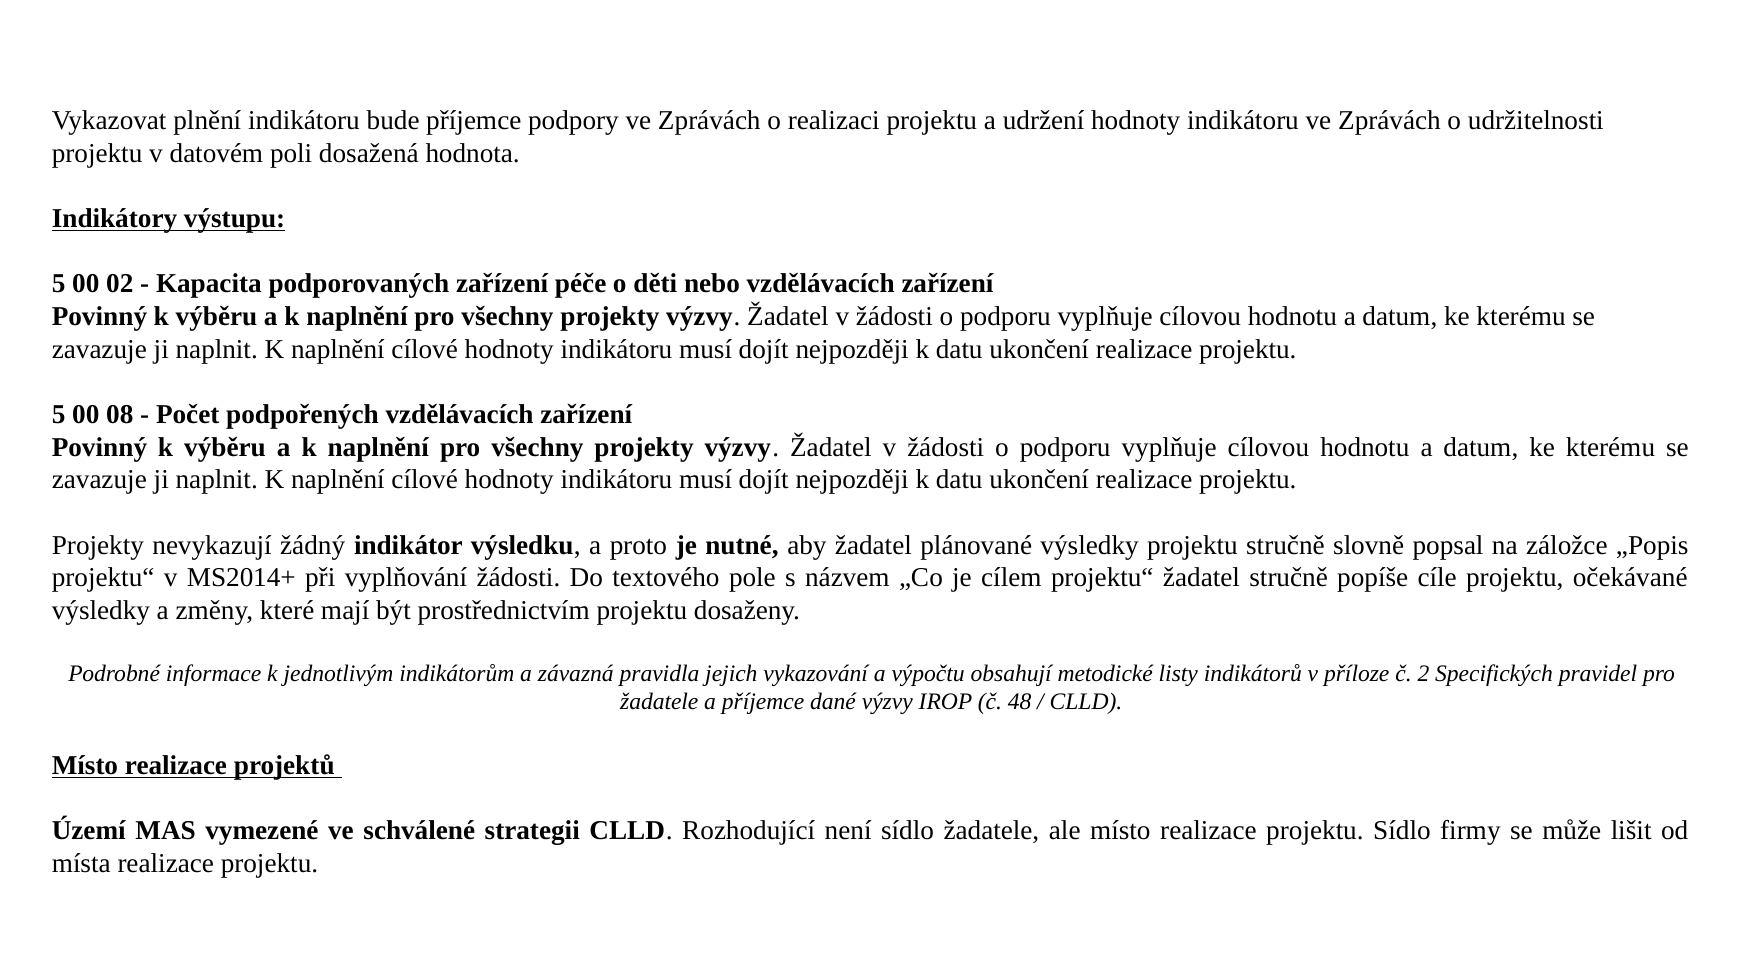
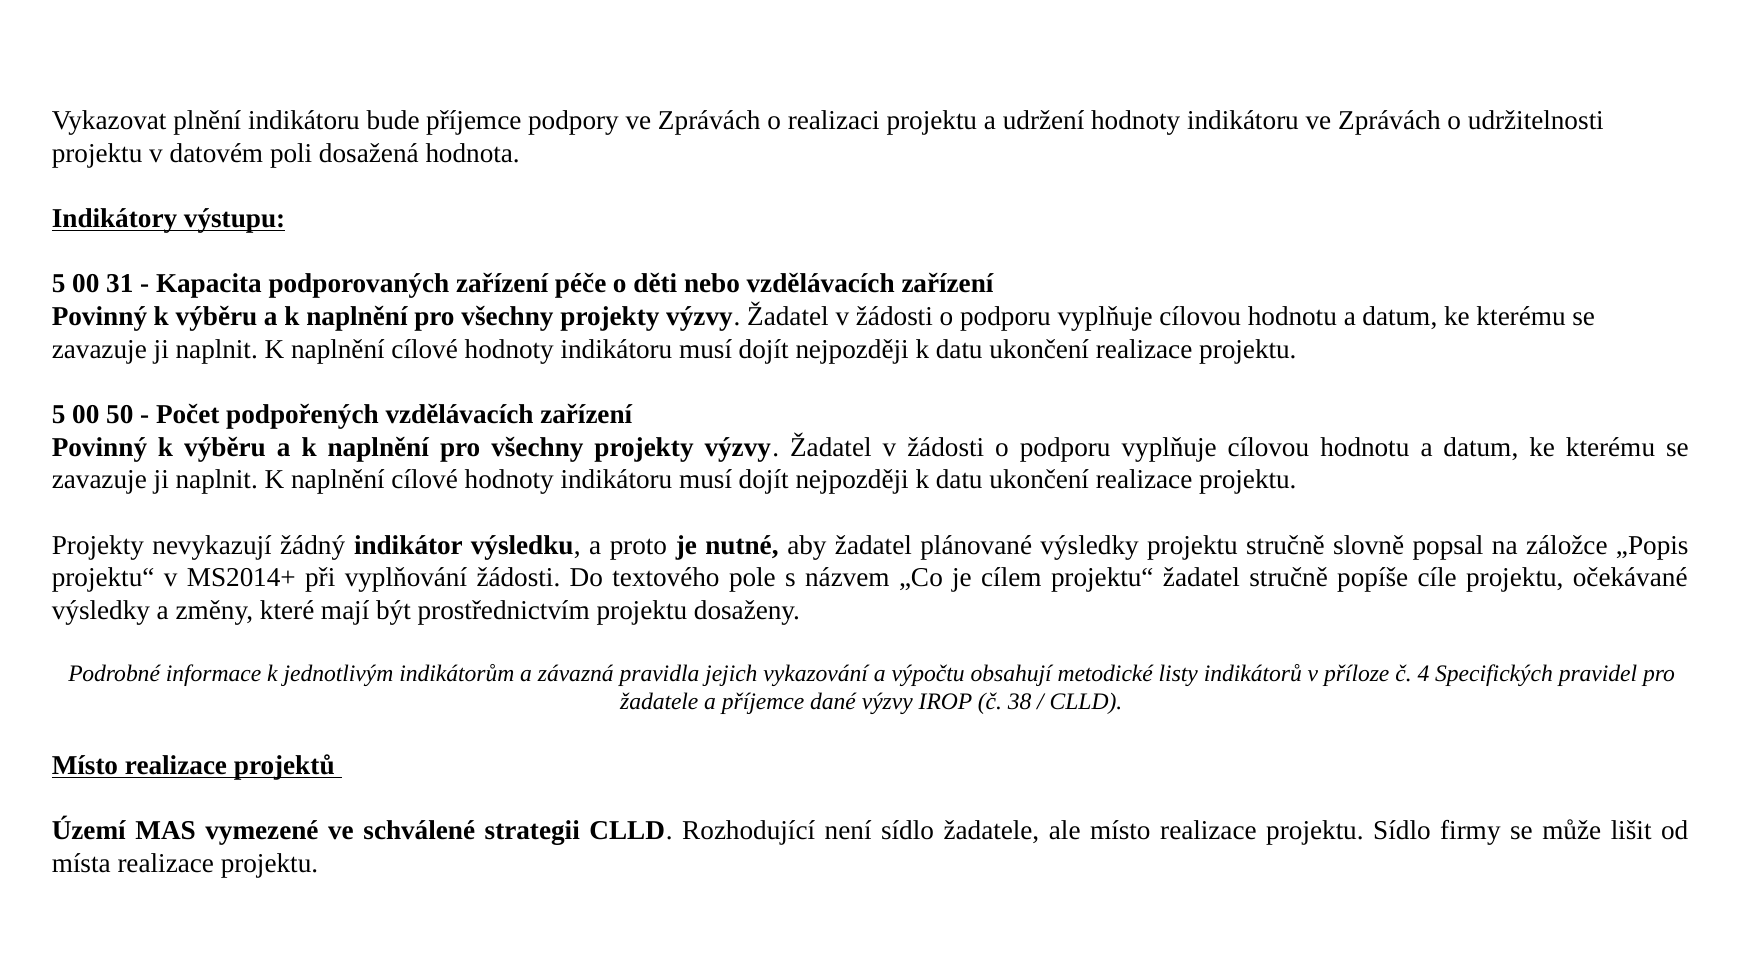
02: 02 -> 31
08: 08 -> 50
2: 2 -> 4
48: 48 -> 38
